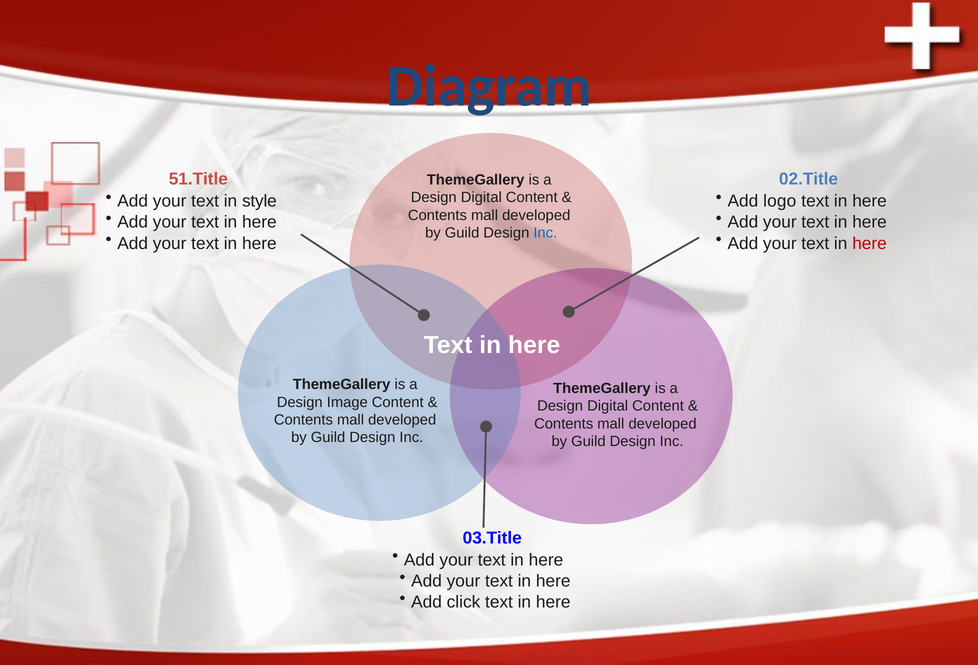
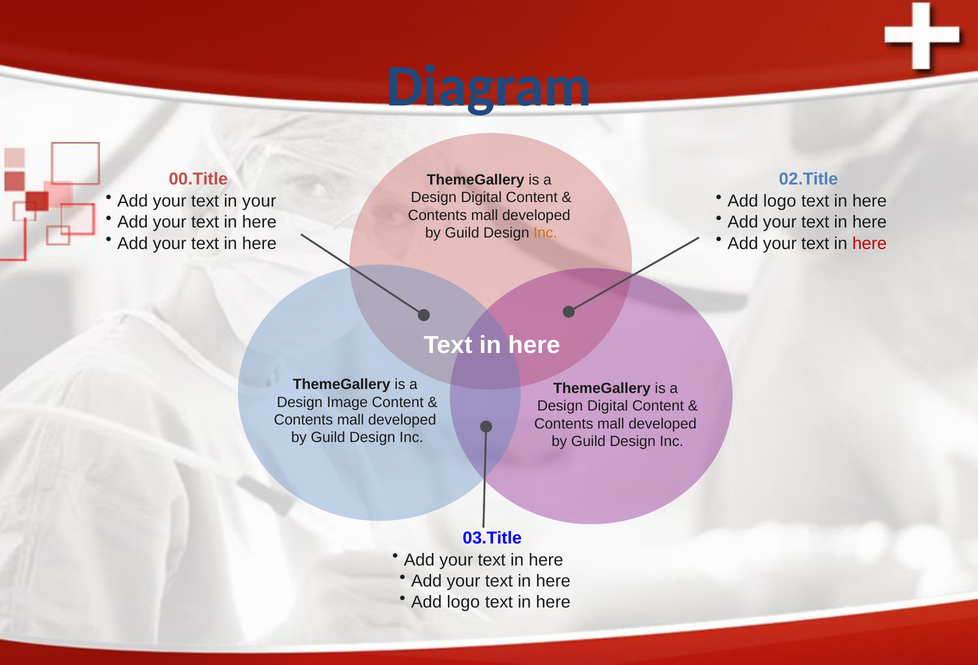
51.Title: 51.Title -> 00.Title
in style: style -> your
Inc at (545, 233) colour: blue -> orange
click at (463, 602): click -> logo
